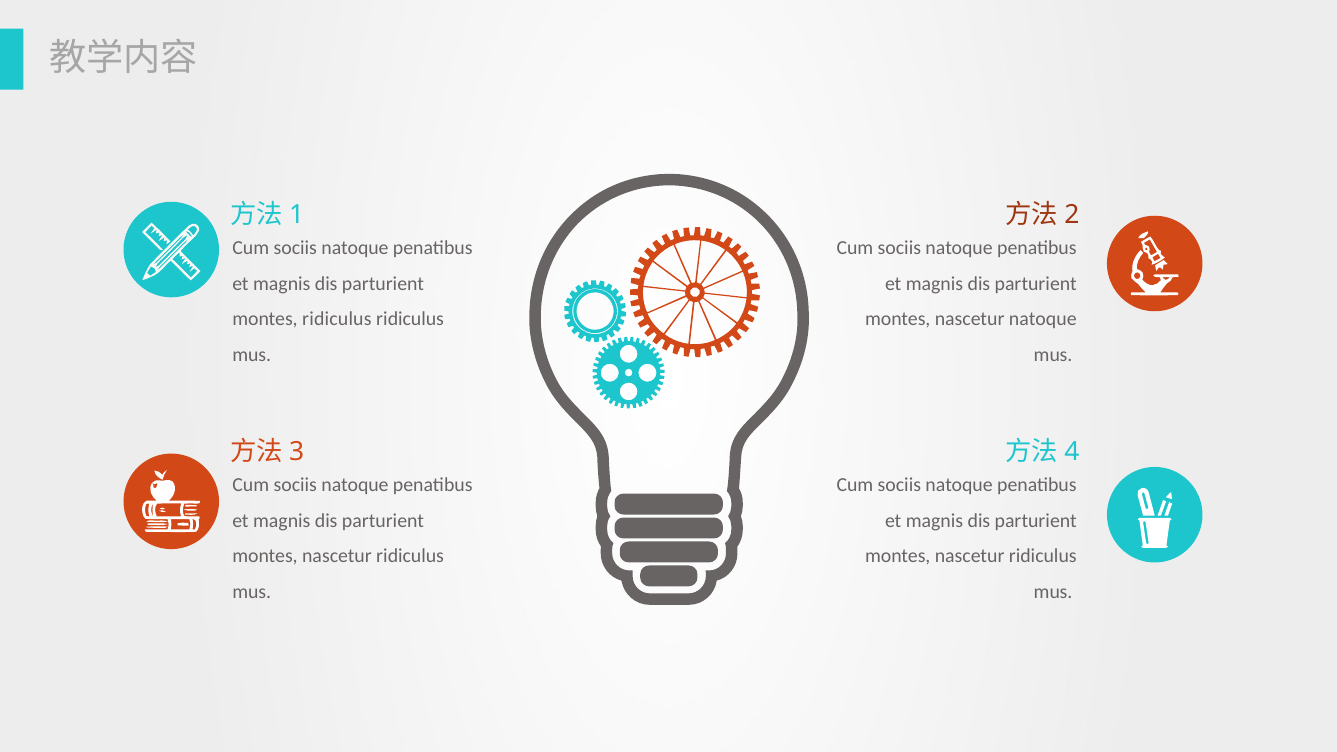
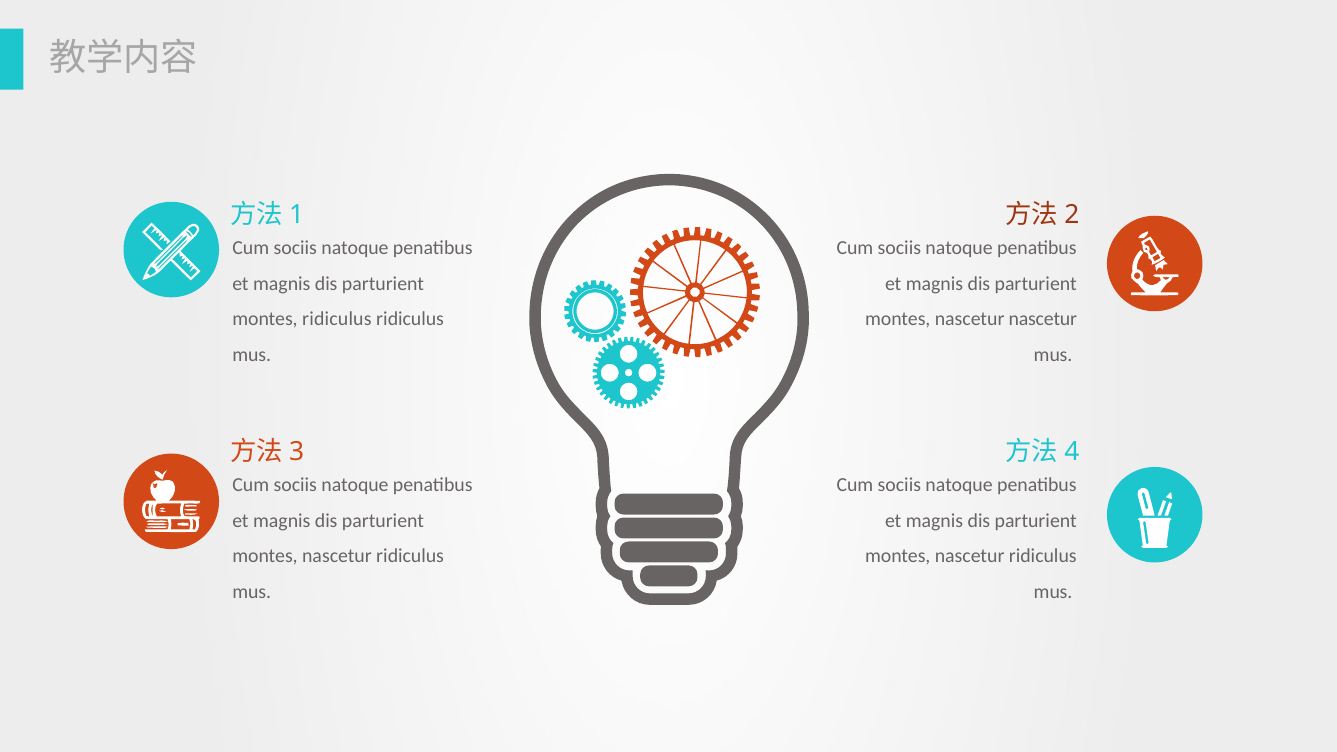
nascetur natoque: natoque -> nascetur
